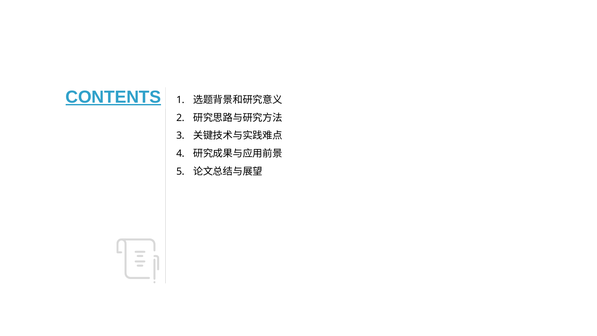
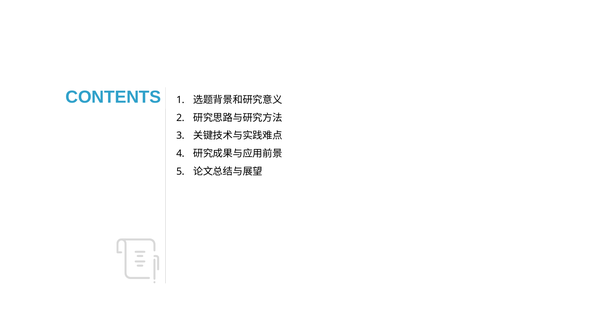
CONTENTS underline: present -> none
